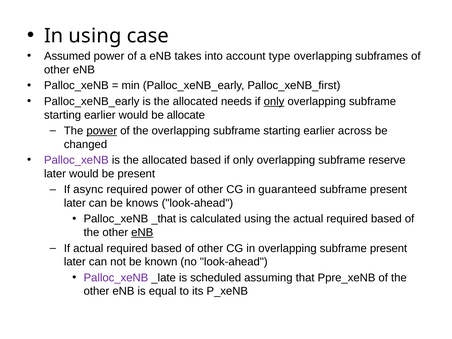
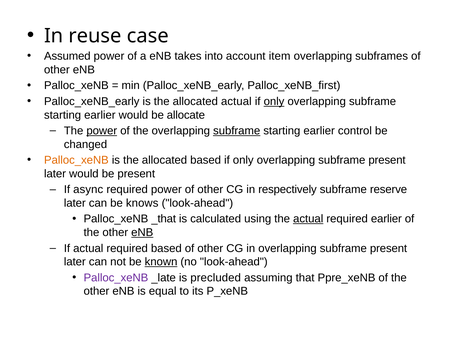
In using: using -> reuse
type: type -> item
allocated needs: needs -> actual
subframe at (237, 131) underline: none -> present
across: across -> control
Palloc_xeNB at (76, 160) colour: purple -> orange
only overlapping subframe reserve: reserve -> present
guaranteed: guaranteed -> respectively
present at (389, 190): present -> reserve
actual at (308, 219) underline: none -> present
based at (386, 219): based -> earlier
known underline: none -> present
scheduled: scheduled -> precluded
